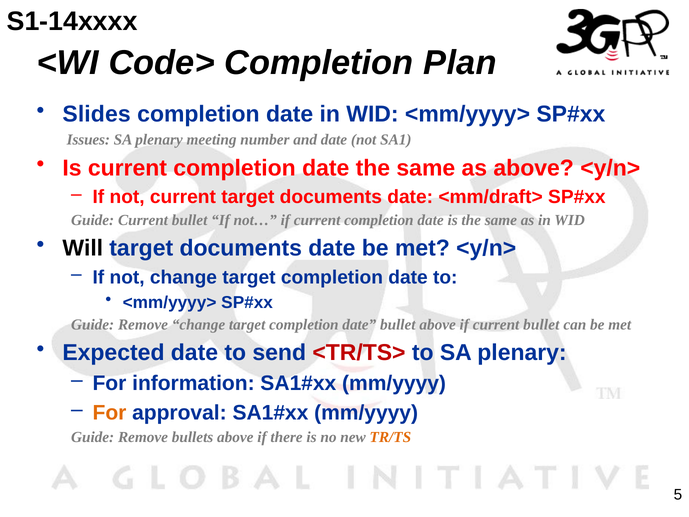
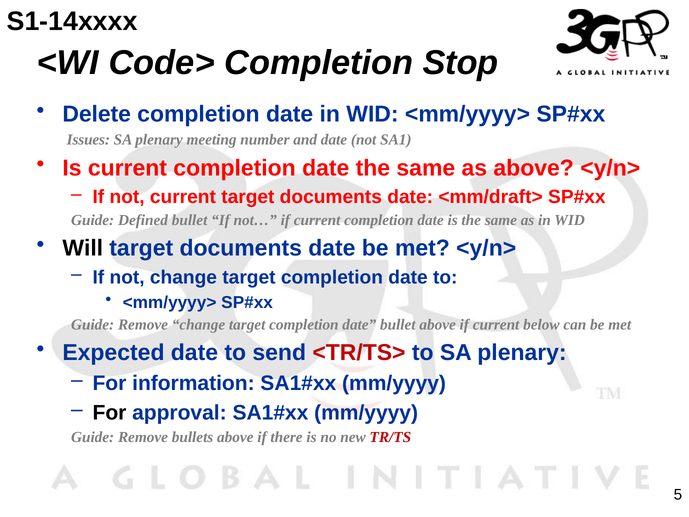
Plan: Plan -> Stop
Slides: Slides -> Delete
Guide Current: Current -> Defined
if current bullet: bullet -> below
For at (109, 413) colour: orange -> black
TR/TS colour: orange -> red
